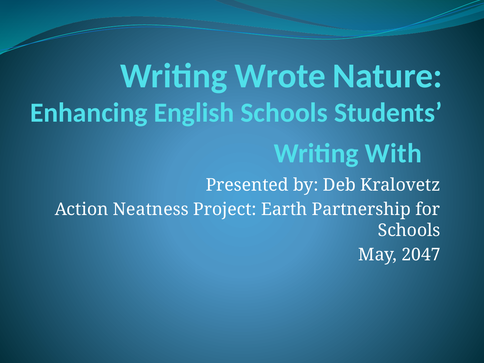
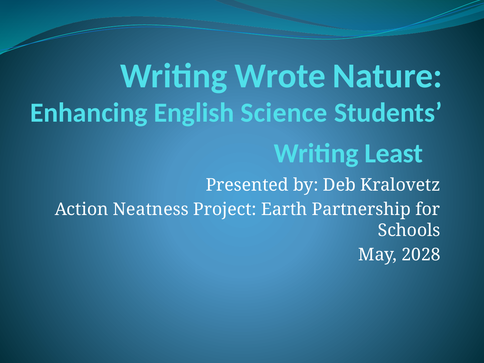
English Schools: Schools -> Science
With: With -> Least
2047: 2047 -> 2028
